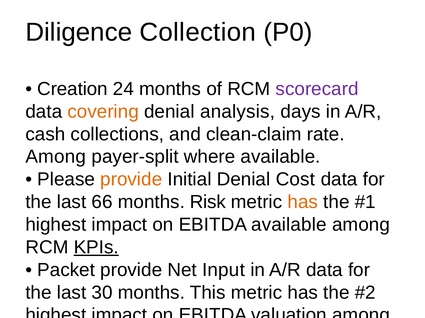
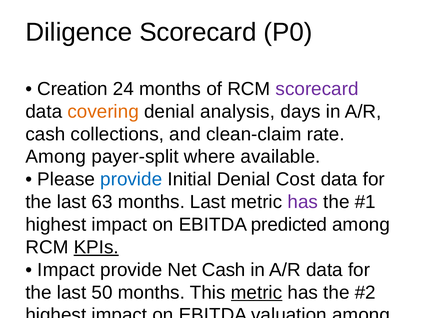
Diligence Collection: Collection -> Scorecard
provide at (131, 180) colour: orange -> blue
66: 66 -> 63
months Risk: Risk -> Last
has at (303, 202) colour: orange -> purple
EBITDA available: available -> predicted
Packet at (66, 271): Packet -> Impact
Net Input: Input -> Cash
30: 30 -> 50
metric at (257, 293) underline: none -> present
